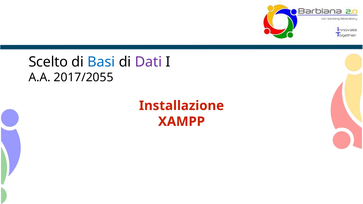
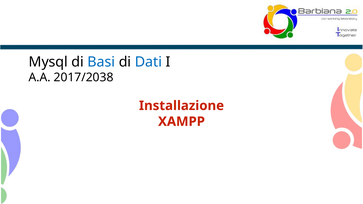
Scelto: Scelto -> Mysql
Dati colour: purple -> blue
2017/2055: 2017/2055 -> 2017/2038
